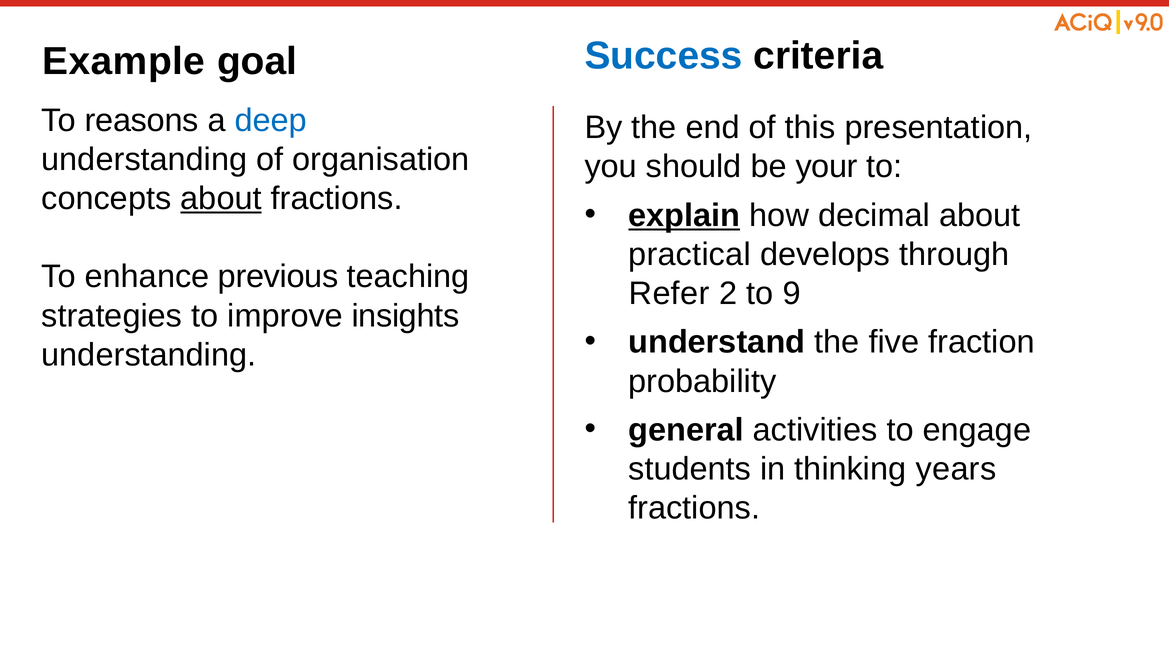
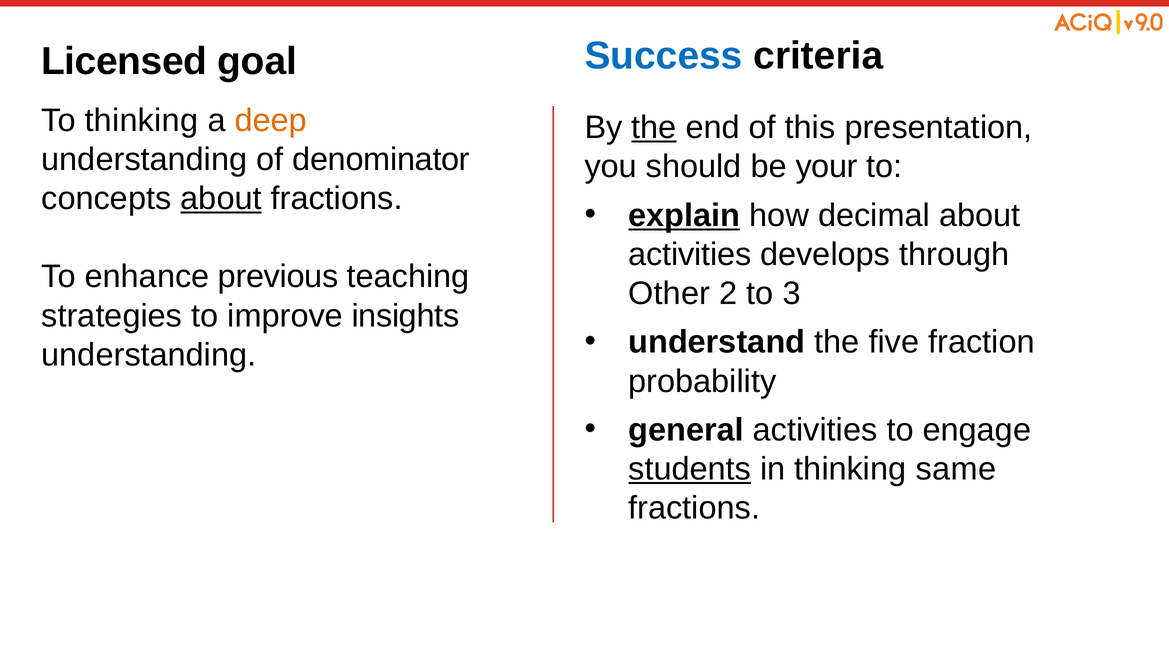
Example: Example -> Licensed
To reasons: reasons -> thinking
deep colour: blue -> orange
the at (654, 127) underline: none -> present
organisation: organisation -> denominator
practical at (690, 254): practical -> activities
Refer: Refer -> Other
9: 9 -> 3
students underline: none -> present
years: years -> same
